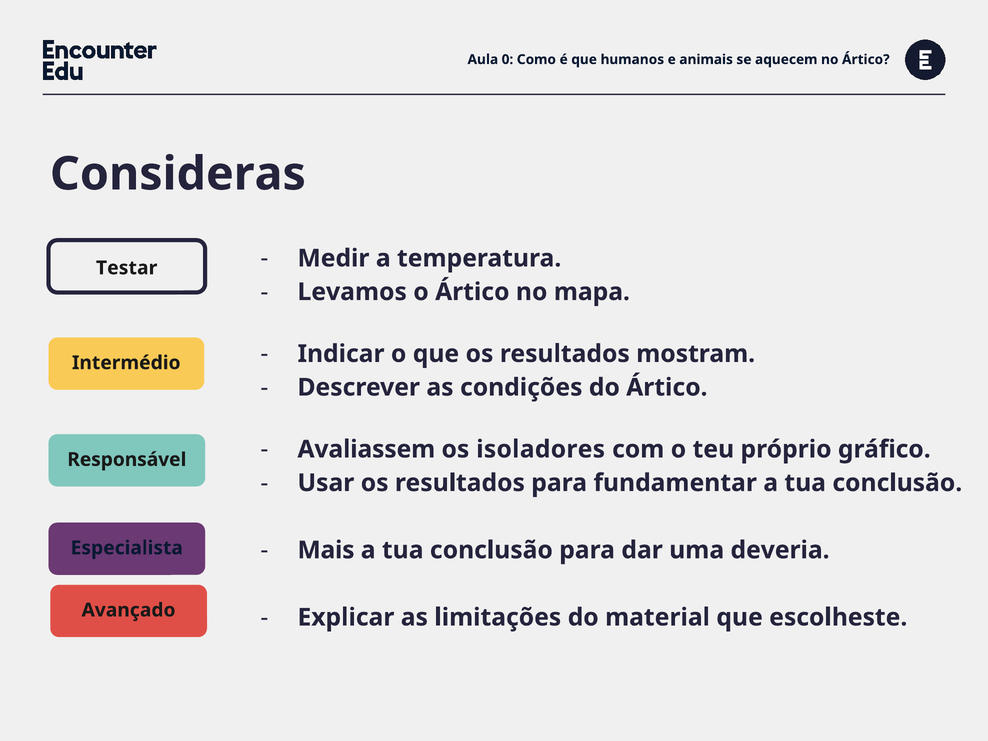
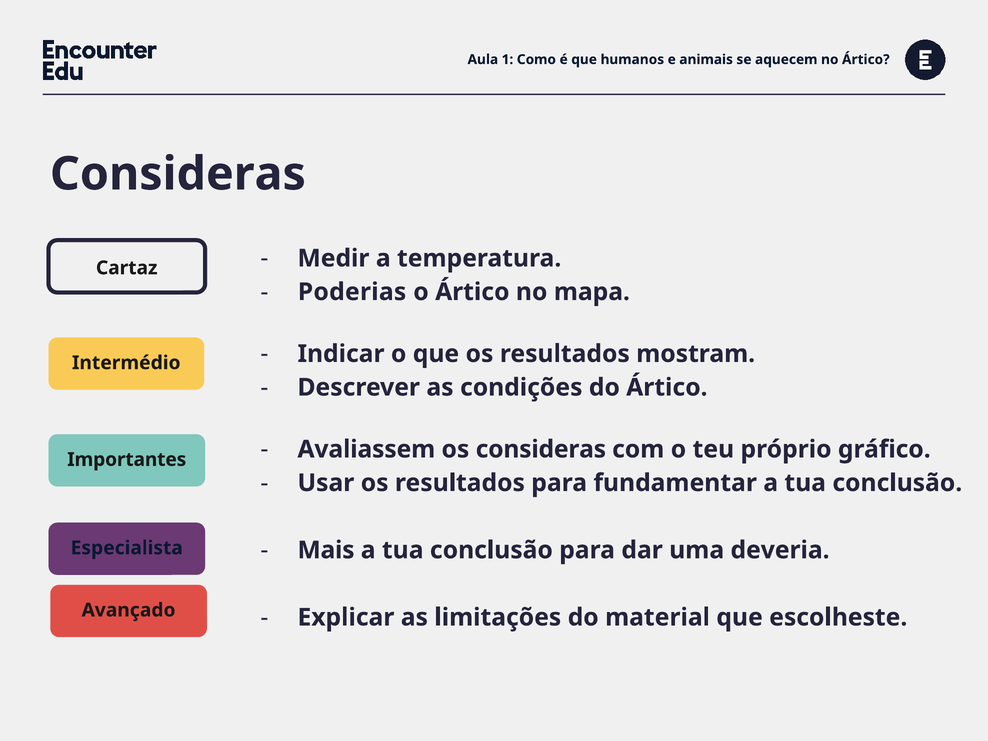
0: 0 -> 1
Testar: Testar -> Cartaz
Levamos: Levamos -> Poderias
os isoladores: isoladores -> consideras
Responsável: Responsável -> Importantes
